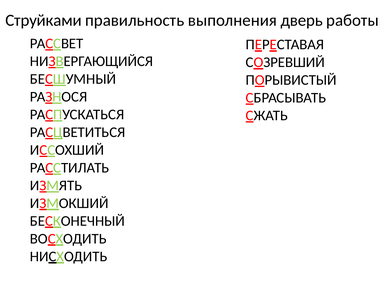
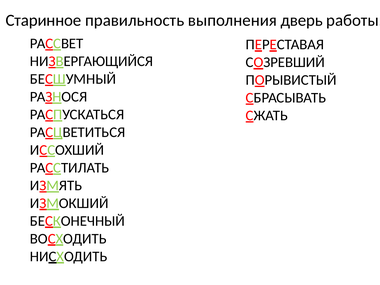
Струйками: Струйками -> Старинное
